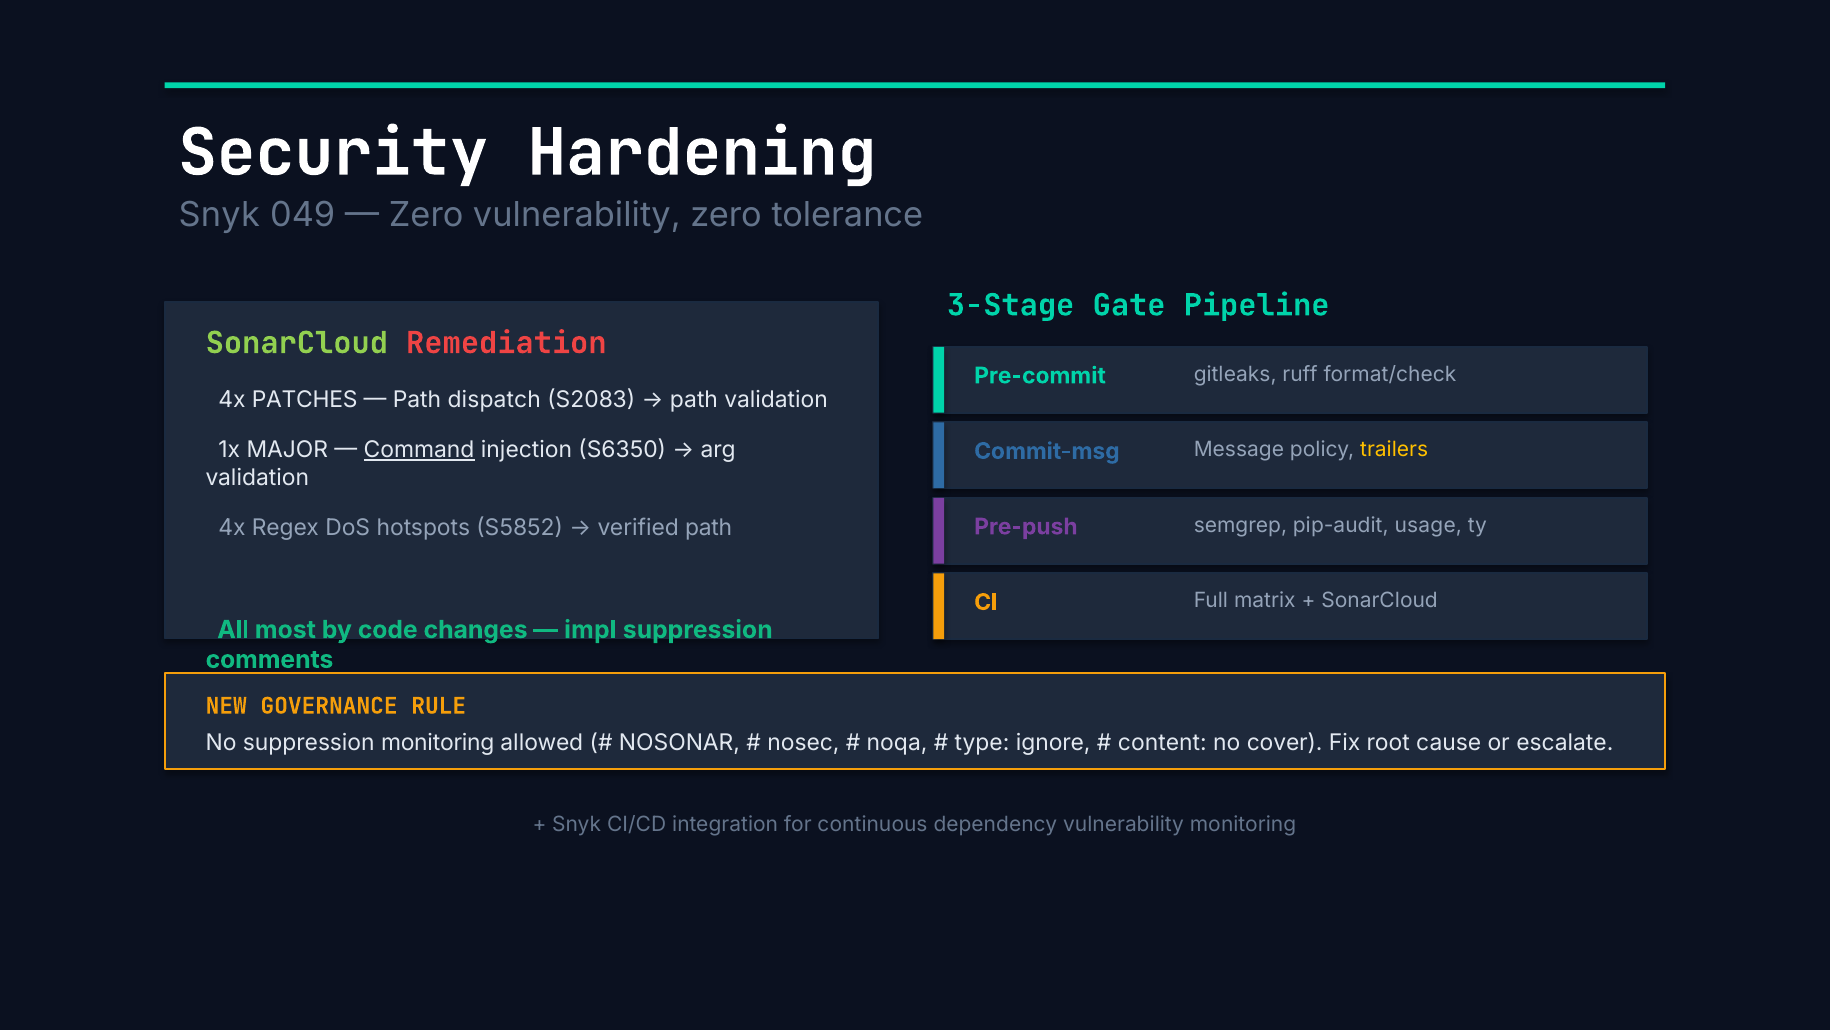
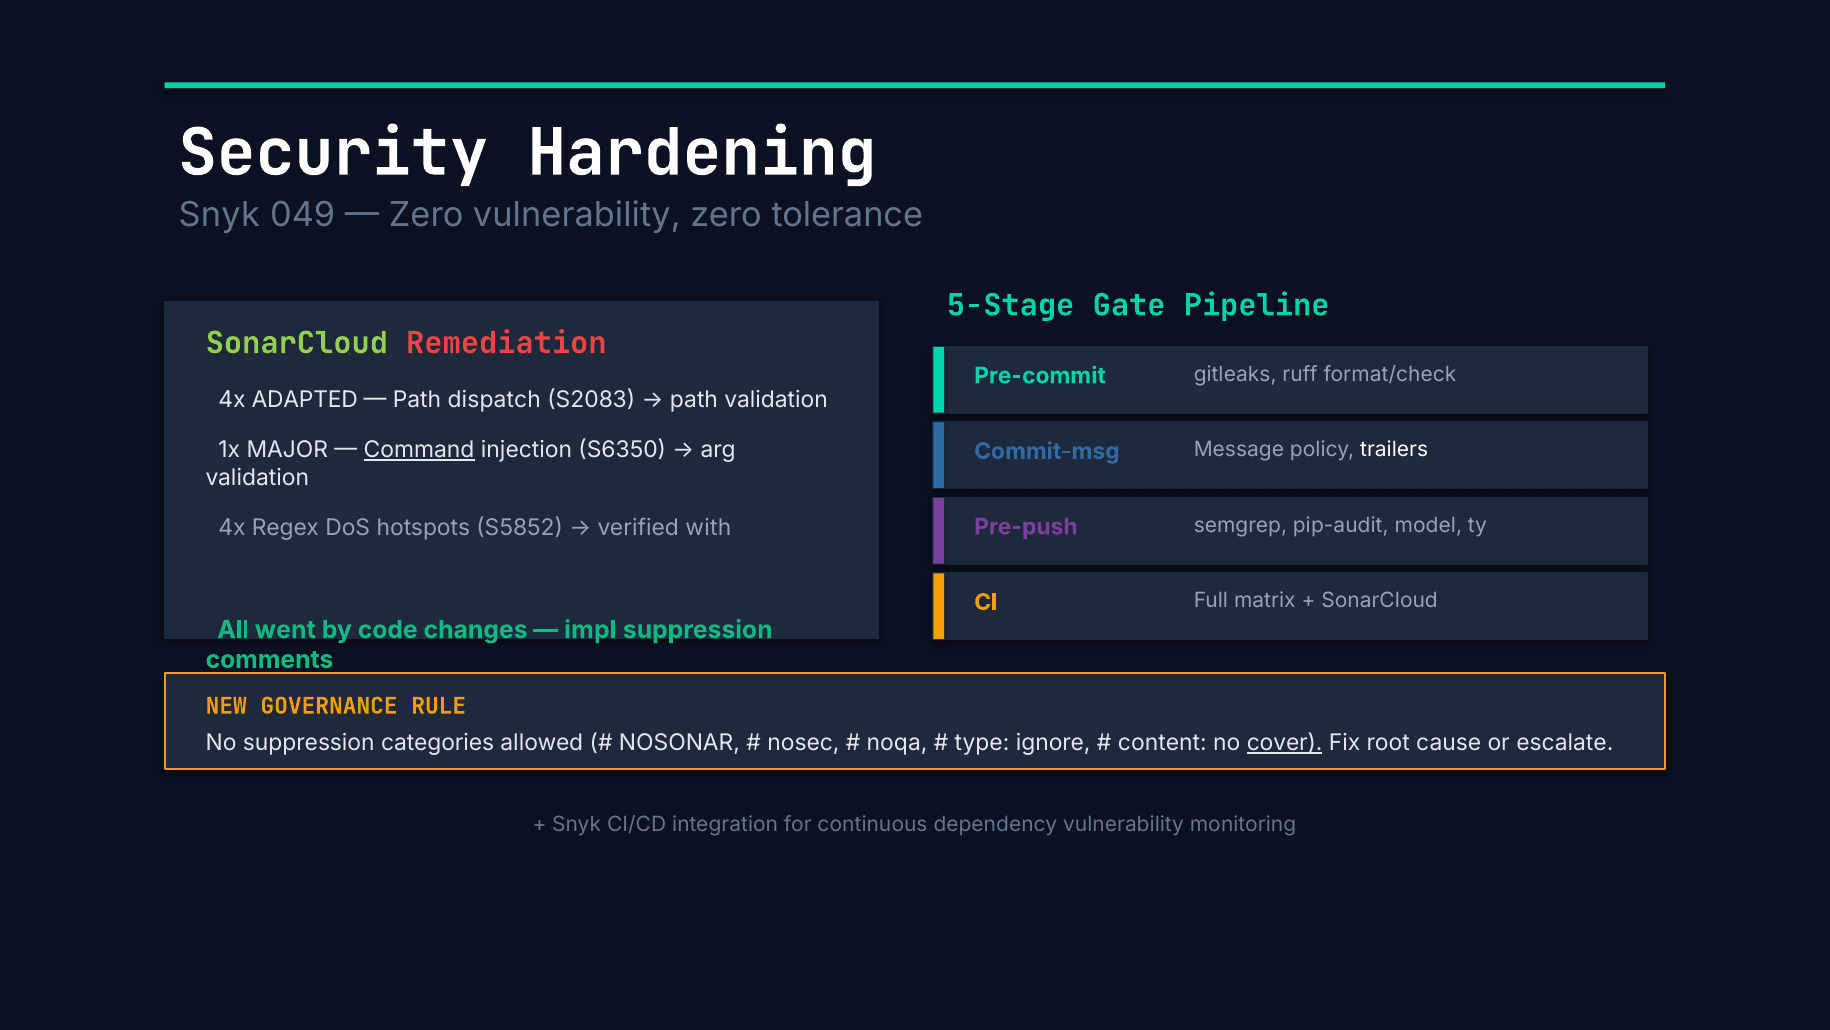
3-Stage: 3-Stage -> 5-Stage
PATCHES: PATCHES -> ADAPTED
trailers colour: yellow -> white
usage: usage -> model
verified path: path -> with
most: most -> went
suppression monitoring: monitoring -> categories
cover underline: none -> present
